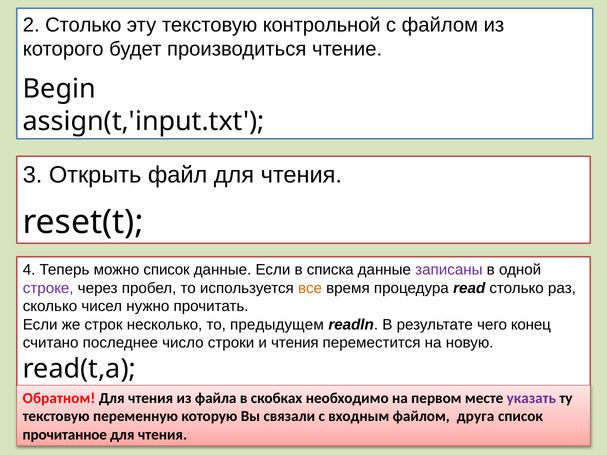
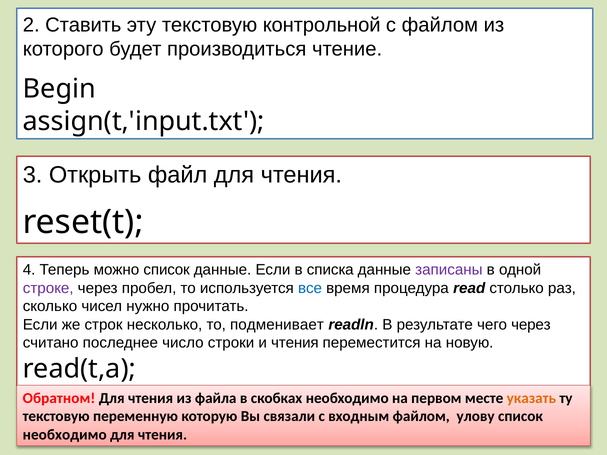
2 Столько: Столько -> Ставить
все colour: orange -> blue
предыдущем: предыдущем -> подменивает
чего конец: конец -> через
указать colour: purple -> orange
друга: друга -> улову
прочитанное at (65, 435): прочитанное -> необходимо
